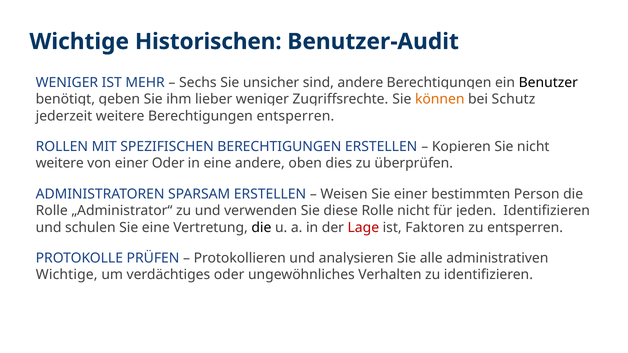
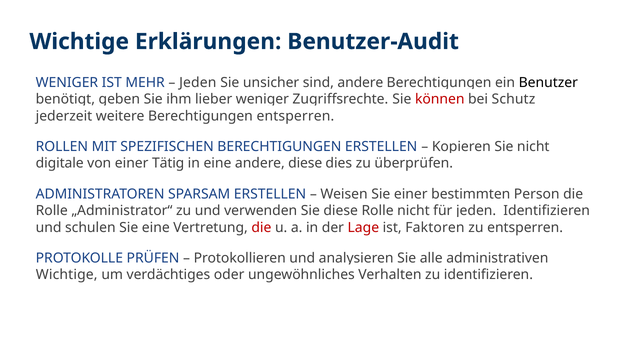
Historischen: Historischen -> Erklärungen
Sechs at (198, 83): Sechs -> Jeden
können colour: orange -> red
weitere at (60, 164): weitere -> digitale
einer Oder: Oder -> Tätig
andere oben: oben -> diese
die at (261, 228) colour: black -> red
